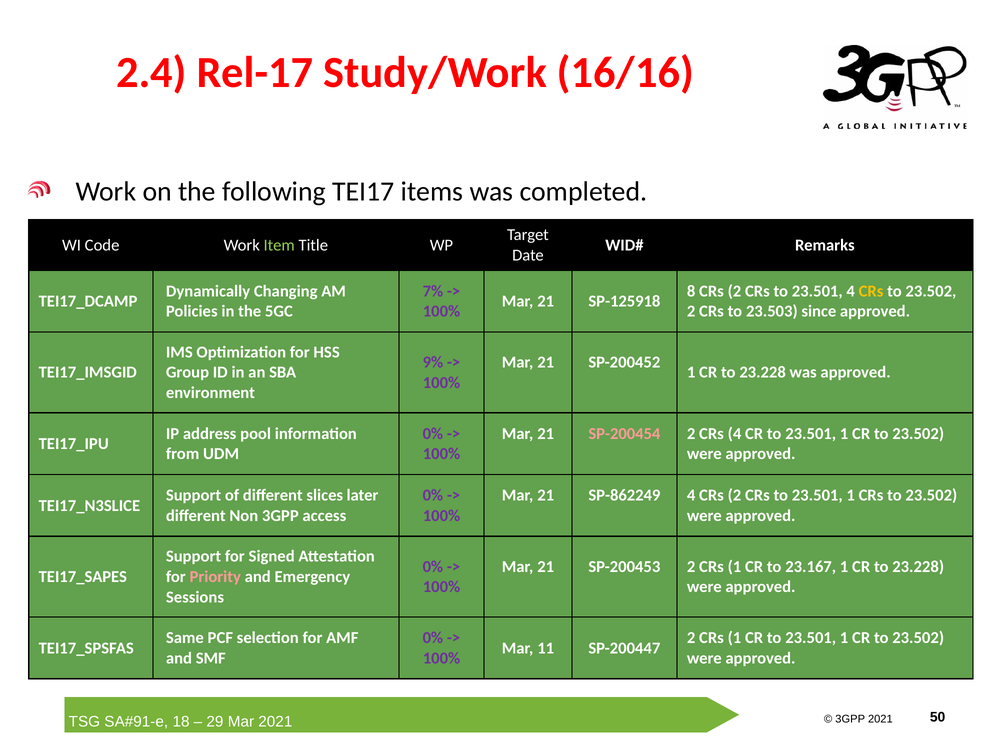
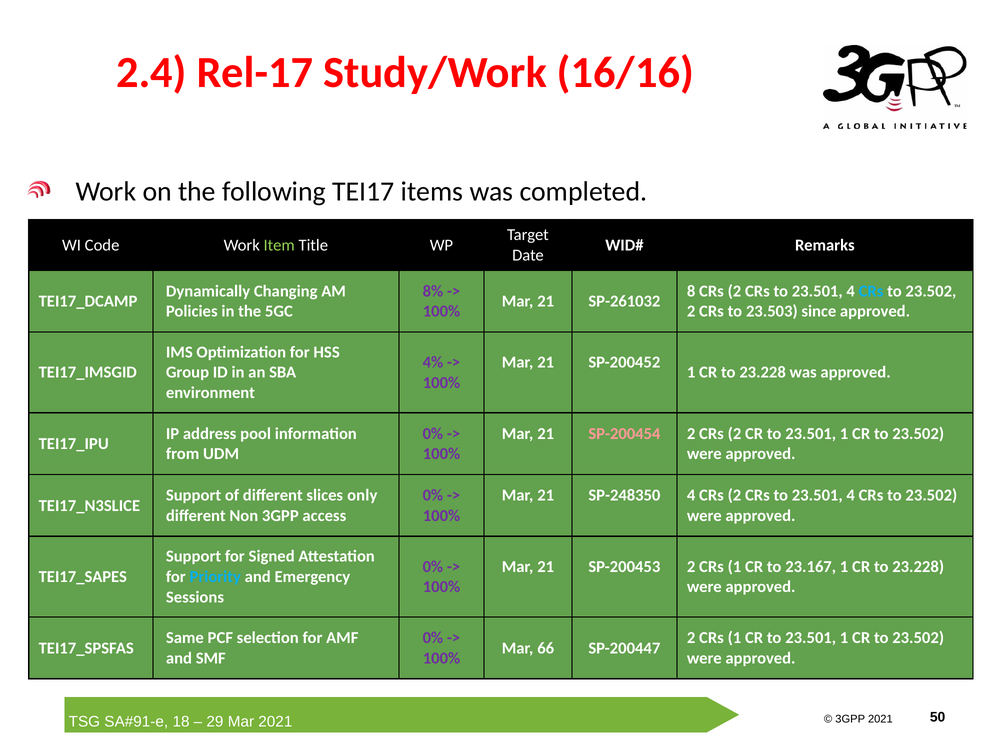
7%: 7% -> 8%
CRs at (871, 291) colour: yellow -> light blue
SP-125918: SP-125918 -> SP-261032
9%: 9% -> 4%
2 CRs 4: 4 -> 2
later: later -> only
SP-862249: SP-862249 -> SP-248350
1 at (851, 495): 1 -> 4
Priority colour: pink -> light blue
11: 11 -> 66
